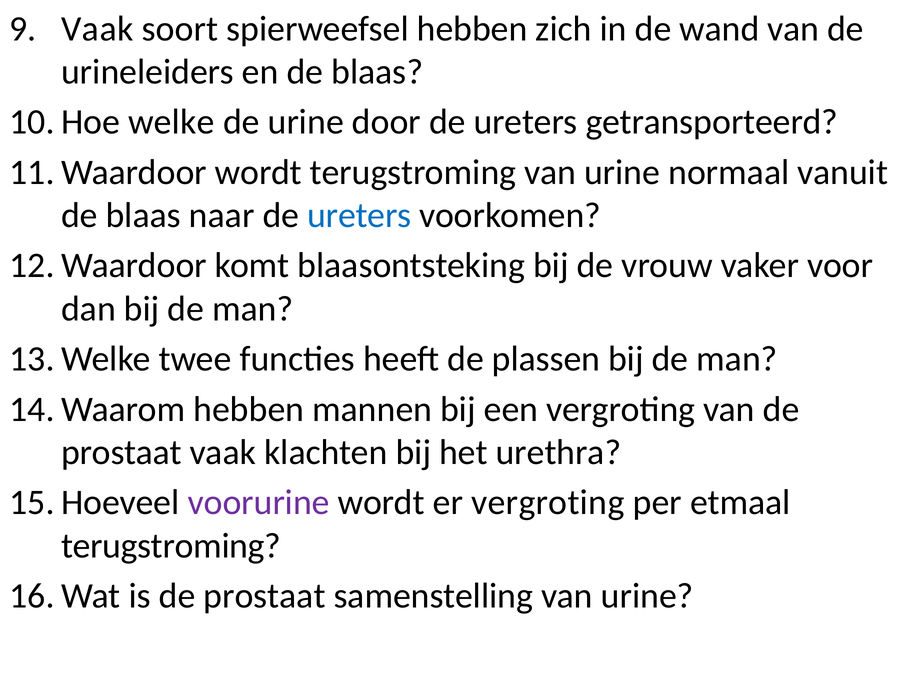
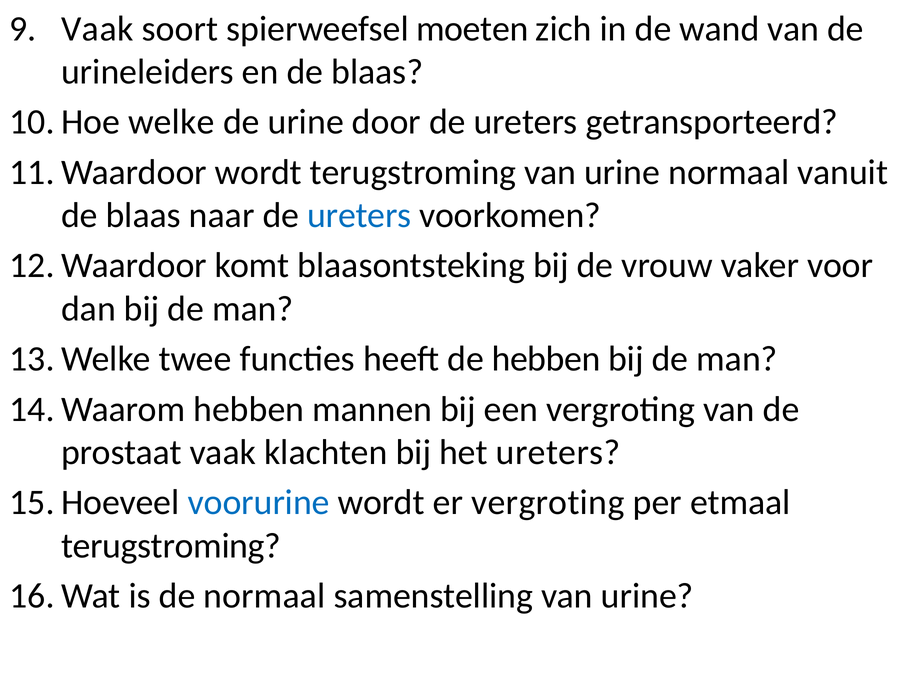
spierweefsel hebben: hebben -> moeten
de plassen: plassen -> hebben
het urethra: urethra -> ureters
voorurine colour: purple -> blue
is de prostaat: prostaat -> normaal
